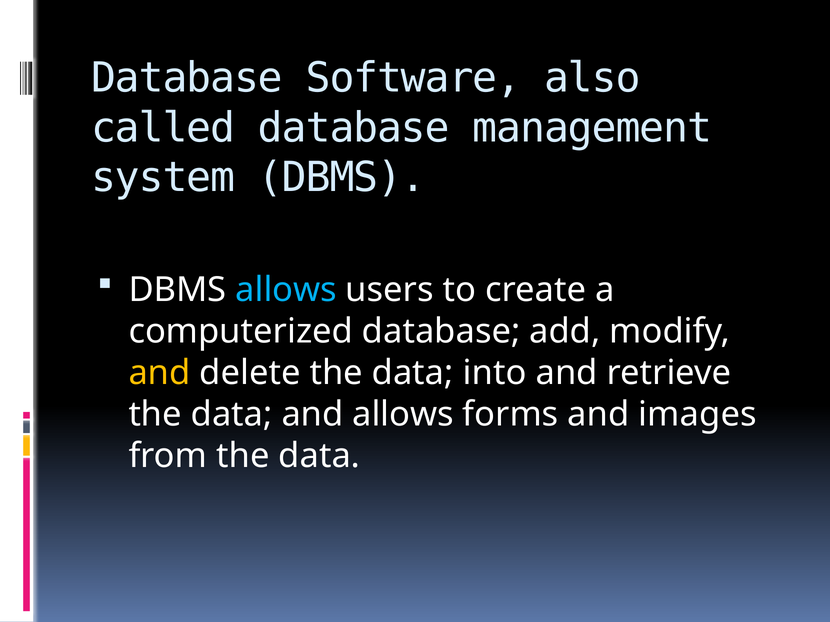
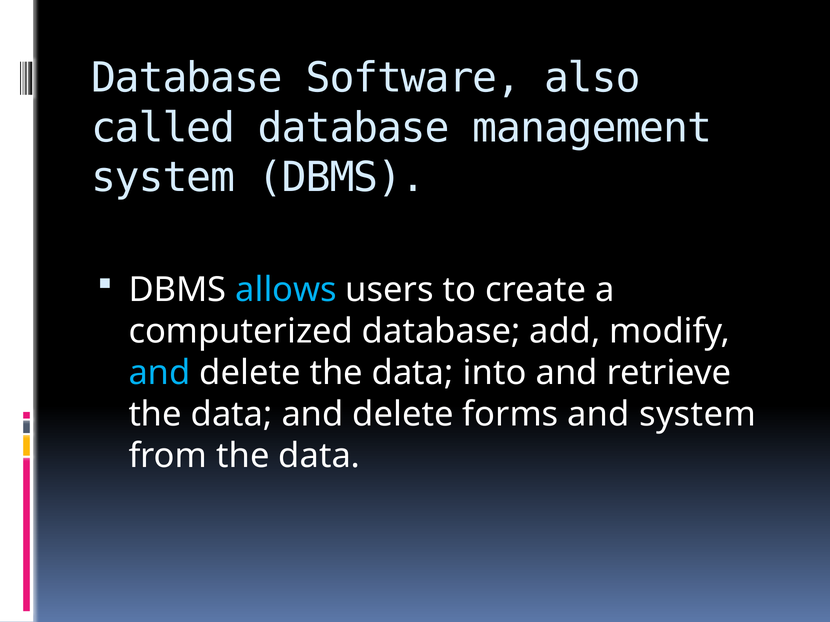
and at (159, 373) colour: yellow -> light blue
data and allows: allows -> delete
and images: images -> system
